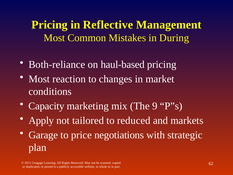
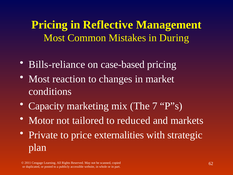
Both-reliance: Both-reliance -> Bills-reliance
haul-based: haul-based -> case-based
9: 9 -> 7
Apply: Apply -> Motor
Garage: Garage -> Private
negotiations: negotiations -> externalities
